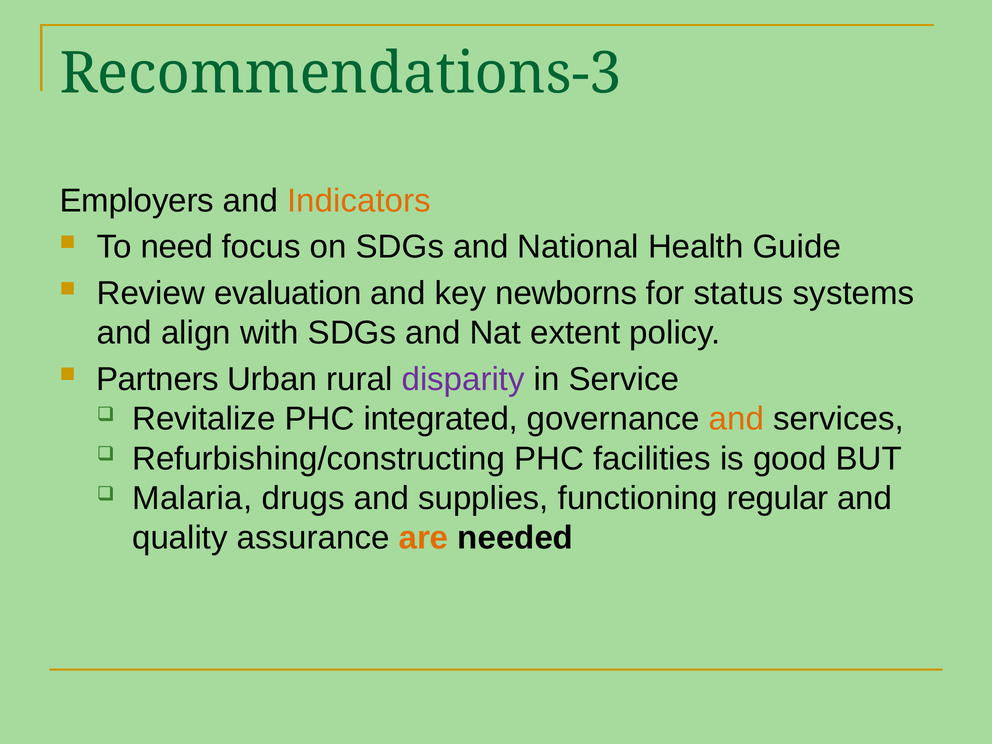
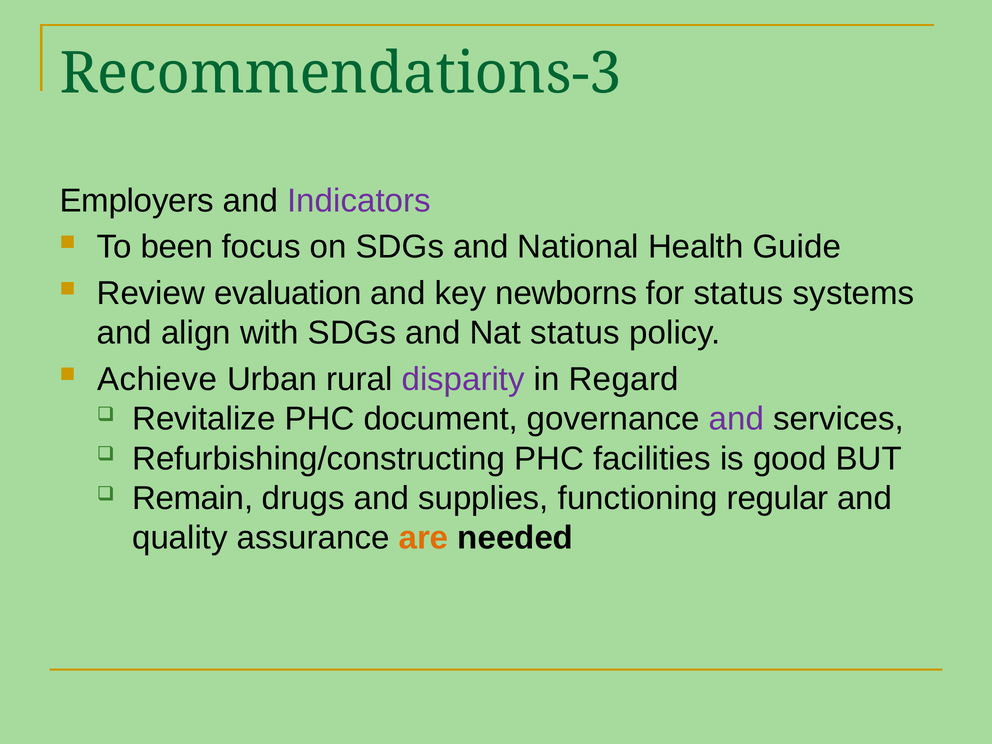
Indicators colour: orange -> purple
need: need -> been
Nat extent: extent -> status
Partners: Partners -> Achieve
Service: Service -> Regard
integrated: integrated -> document
and at (737, 419) colour: orange -> purple
Malaria: Malaria -> Remain
